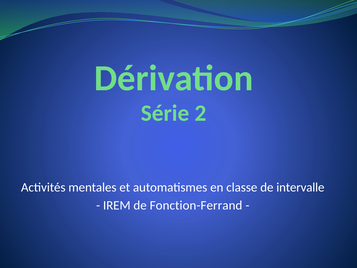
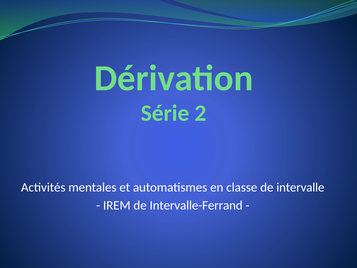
Fonction-Ferrand: Fonction-Ferrand -> Intervalle-Ferrand
